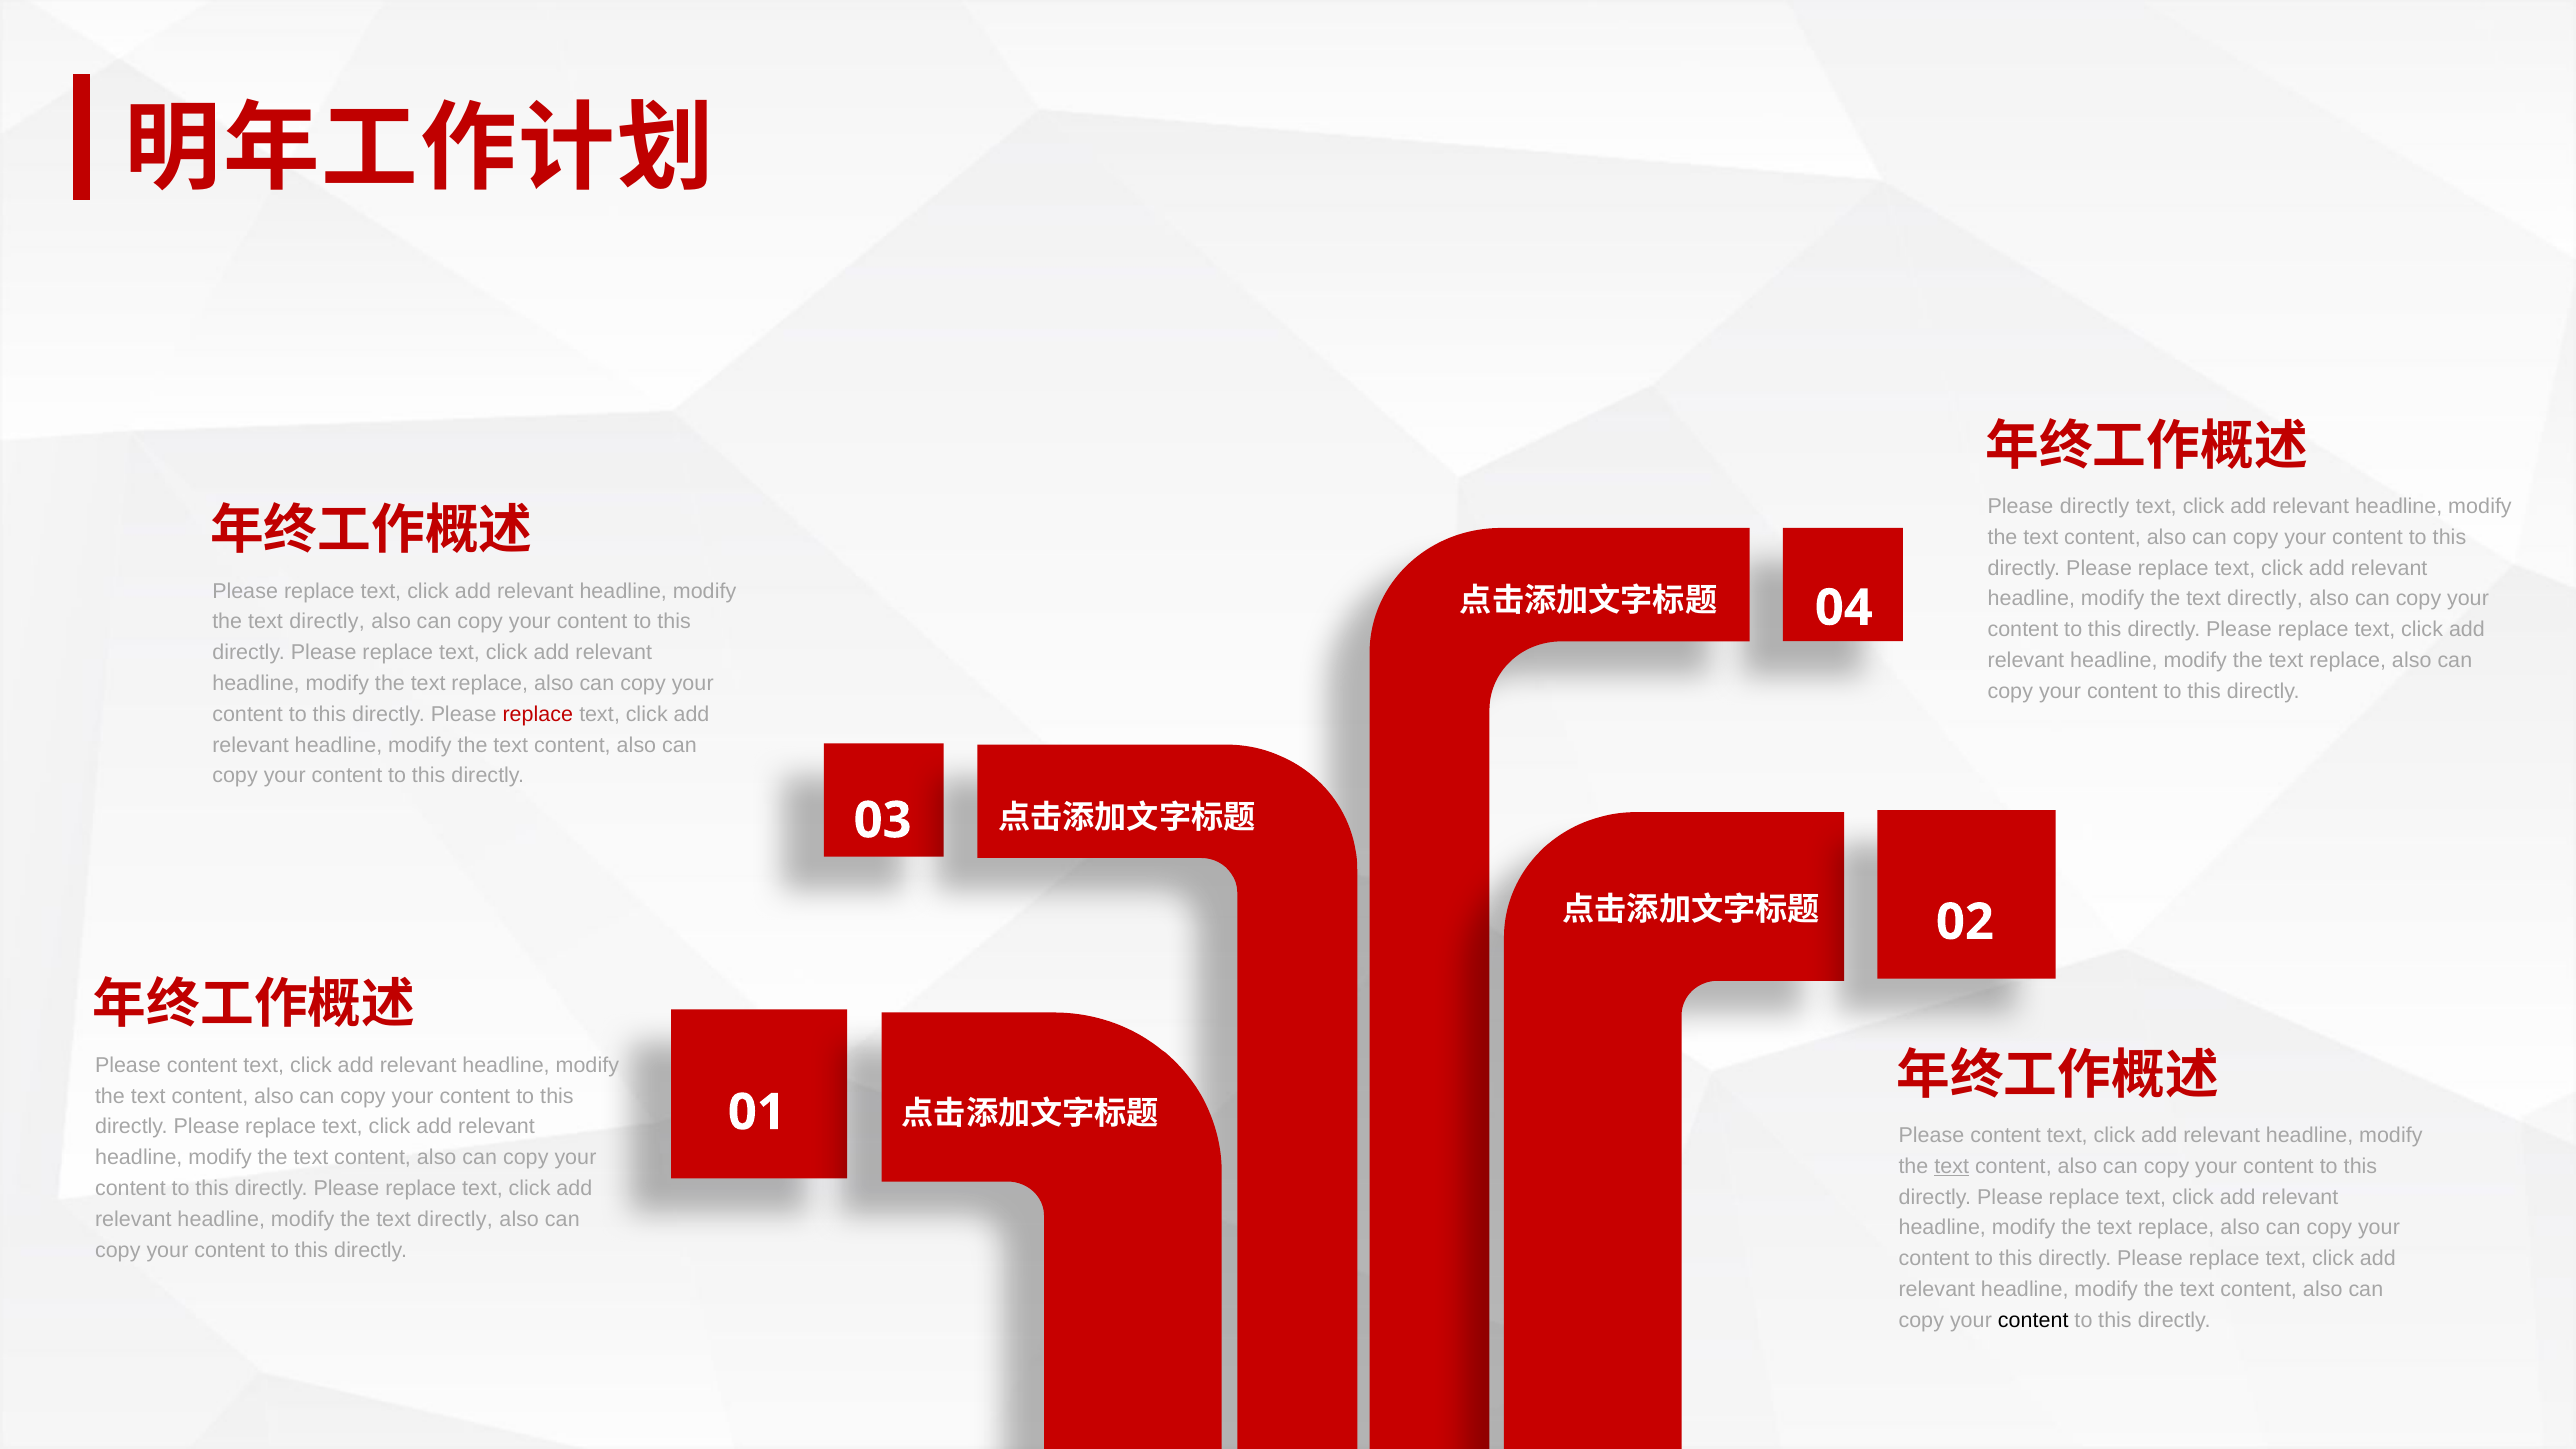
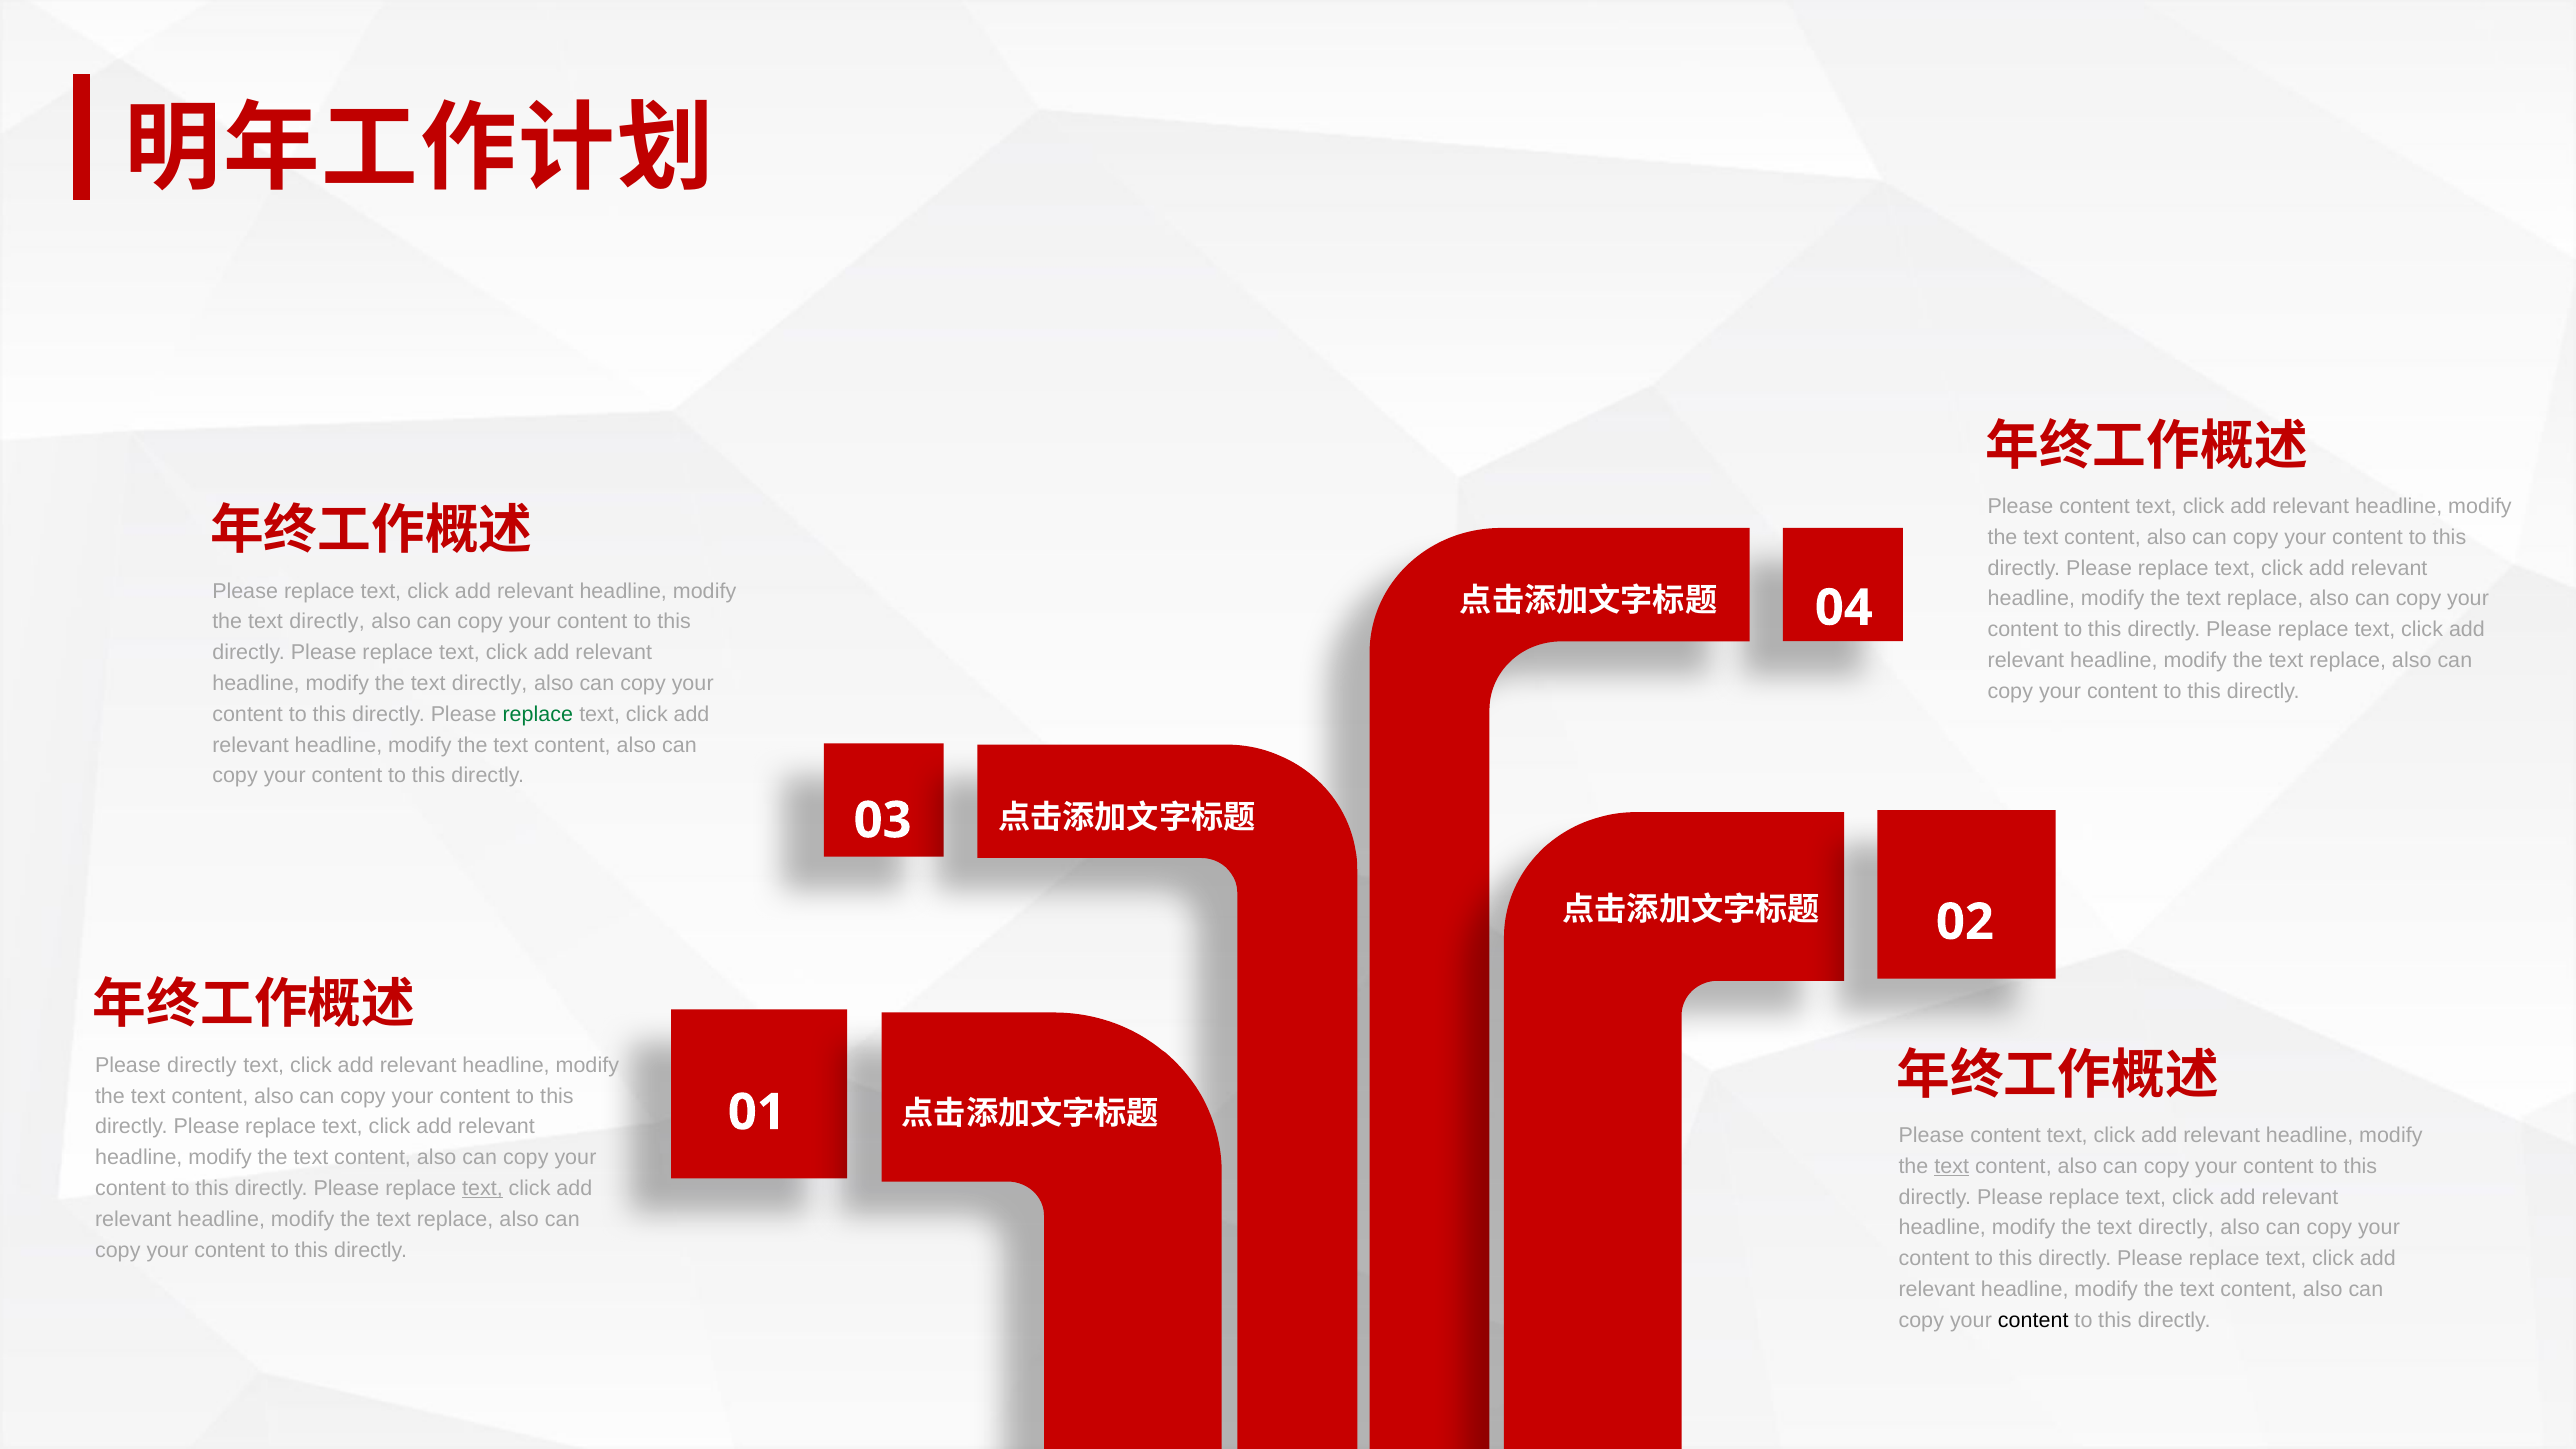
directly at (2095, 506): directly -> content
directly at (2265, 599): directly -> replace
replace at (490, 683): replace -> directly
replace at (538, 714) colour: red -> green
content at (202, 1065): content -> directly
text at (482, 1188) underline: none -> present
directly at (455, 1219): directly -> replace
replace at (2176, 1228): replace -> directly
